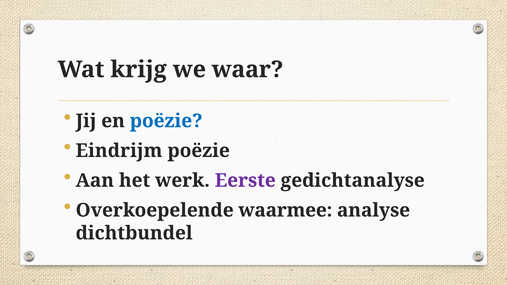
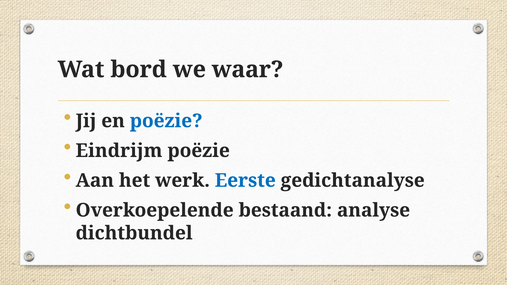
krijg: krijg -> bord
Eerste colour: purple -> blue
waarmee: waarmee -> bestaand
